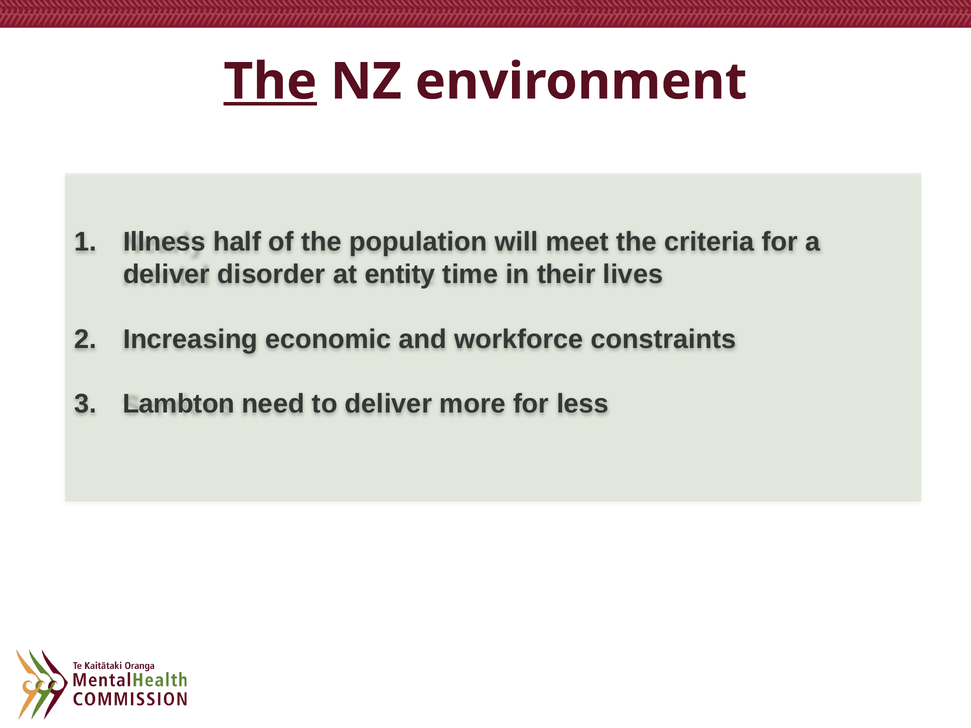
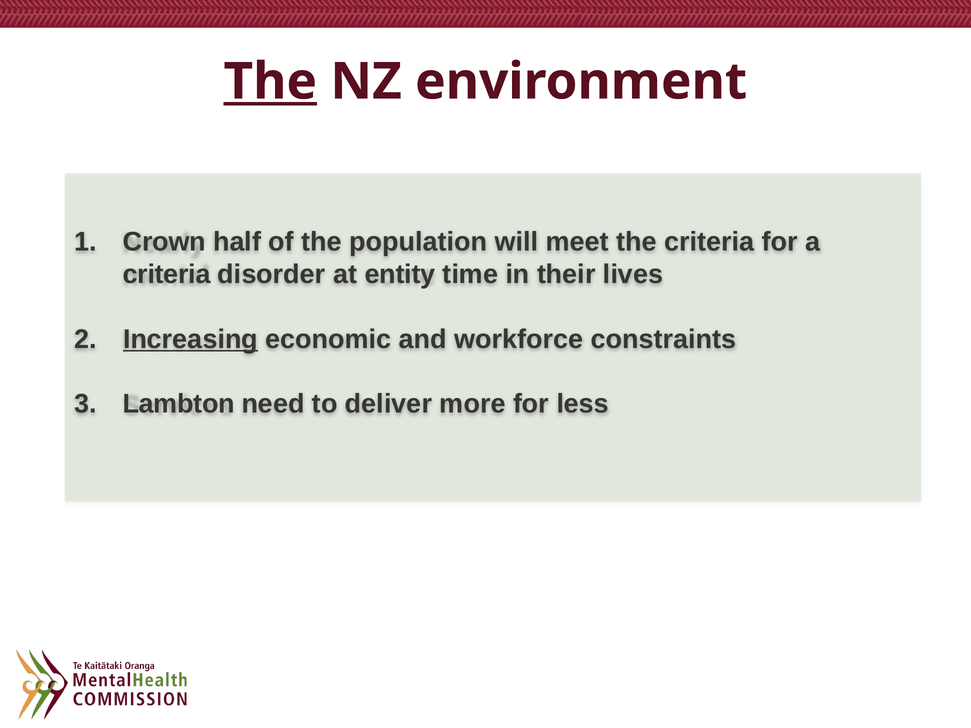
Illness: Illness -> Crown
deliver at (166, 274): deliver -> criteria
Increasing underline: none -> present
